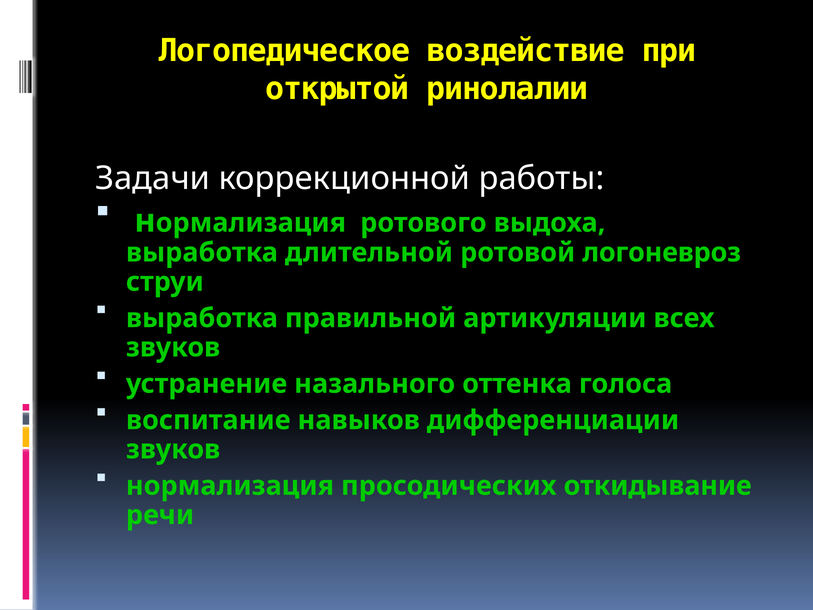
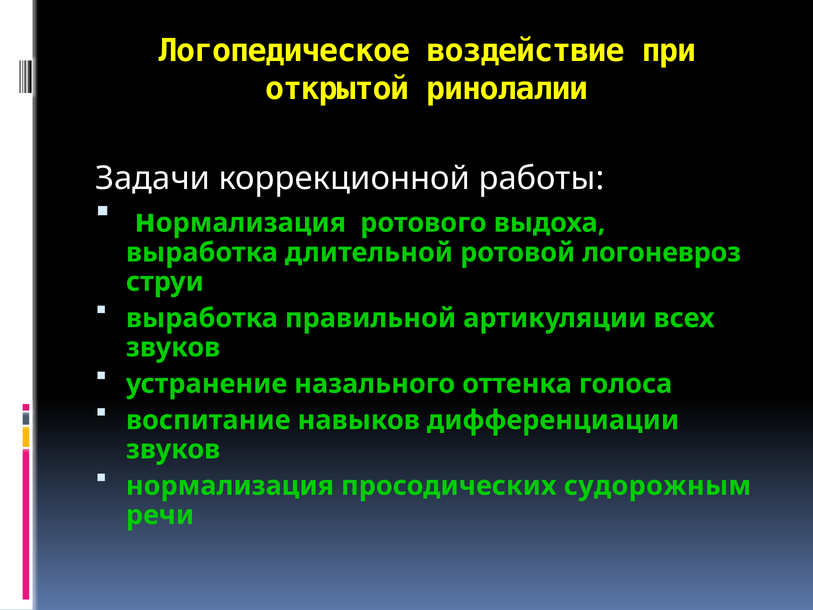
откидывание: откидывание -> судорожным
